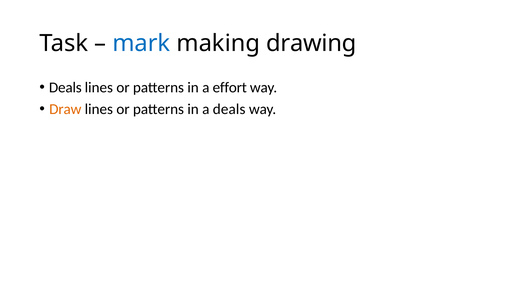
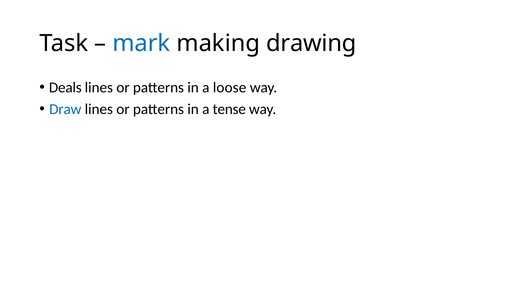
effort: effort -> loose
Draw colour: orange -> blue
a deals: deals -> tense
